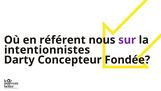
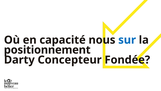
référent: référent -> capacité
sur colour: purple -> blue
intentionnistes: intentionnistes -> positionnement
